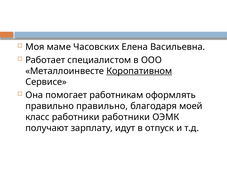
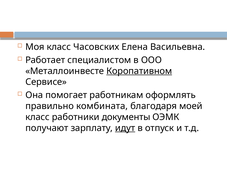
Моя маме: маме -> класс
правильно правильно: правильно -> комбината
работники работники: работники -> документы
идут underline: none -> present
